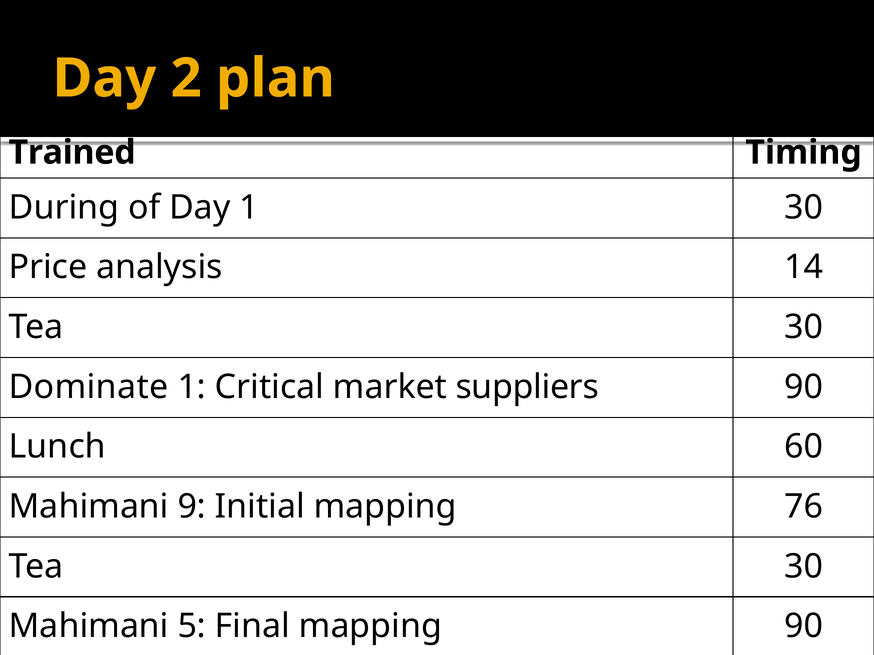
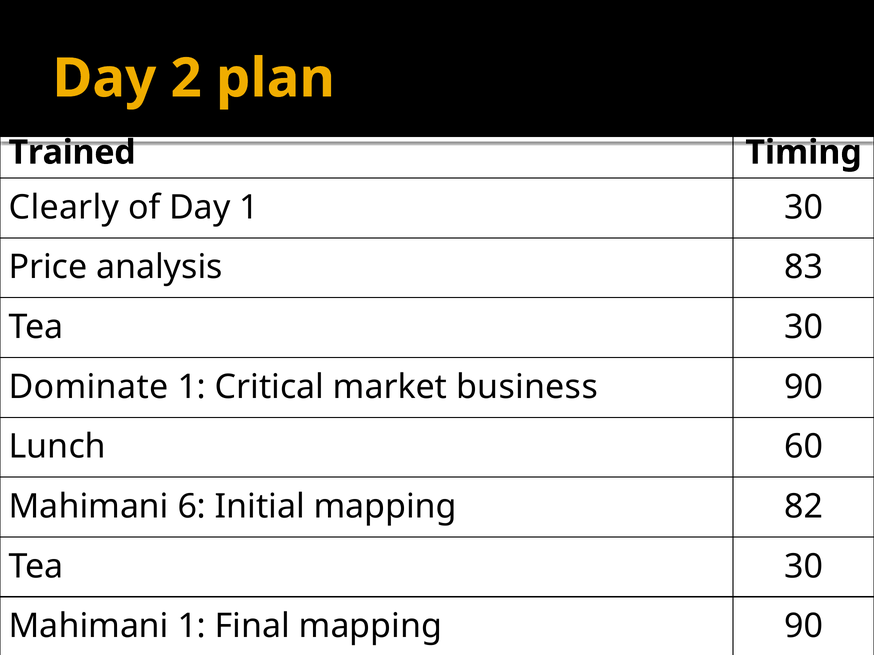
During: During -> Clearly
14: 14 -> 83
suppliers: suppliers -> business
9: 9 -> 6
76: 76 -> 82
Mahimani 5: 5 -> 1
